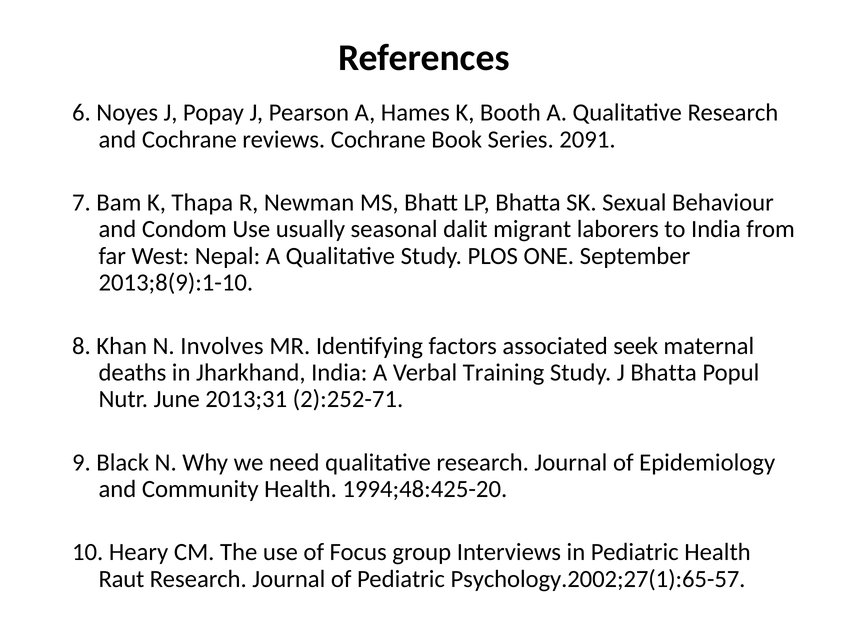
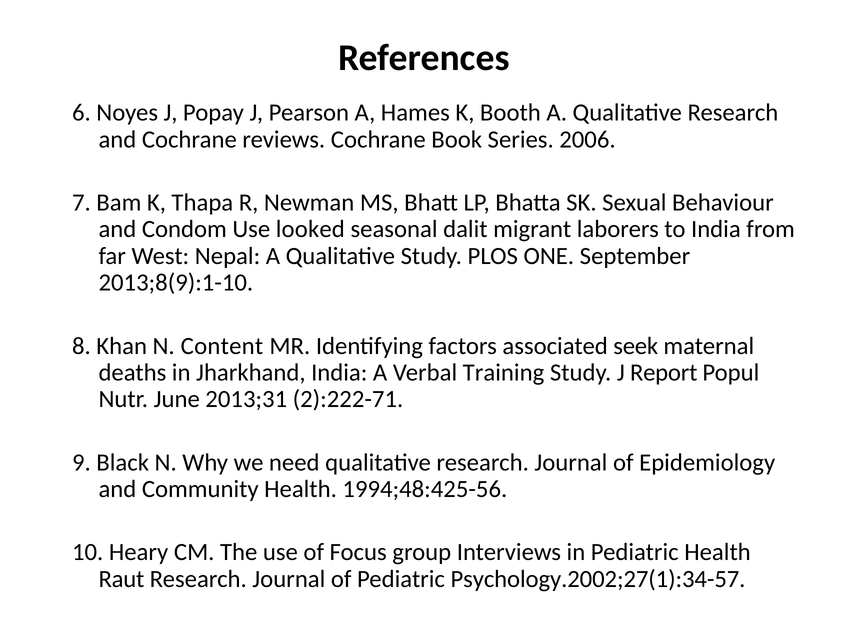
2091: 2091 -> 2006
usually: usually -> looked
Involves: Involves -> Content
J Bhatta: Bhatta -> Report
2):252-71: 2):252-71 -> 2):222-71
1994;48:425-20: 1994;48:425-20 -> 1994;48:425-56
Psychology.2002;27(1):65-57: Psychology.2002;27(1):65-57 -> Psychology.2002;27(1):34-57
